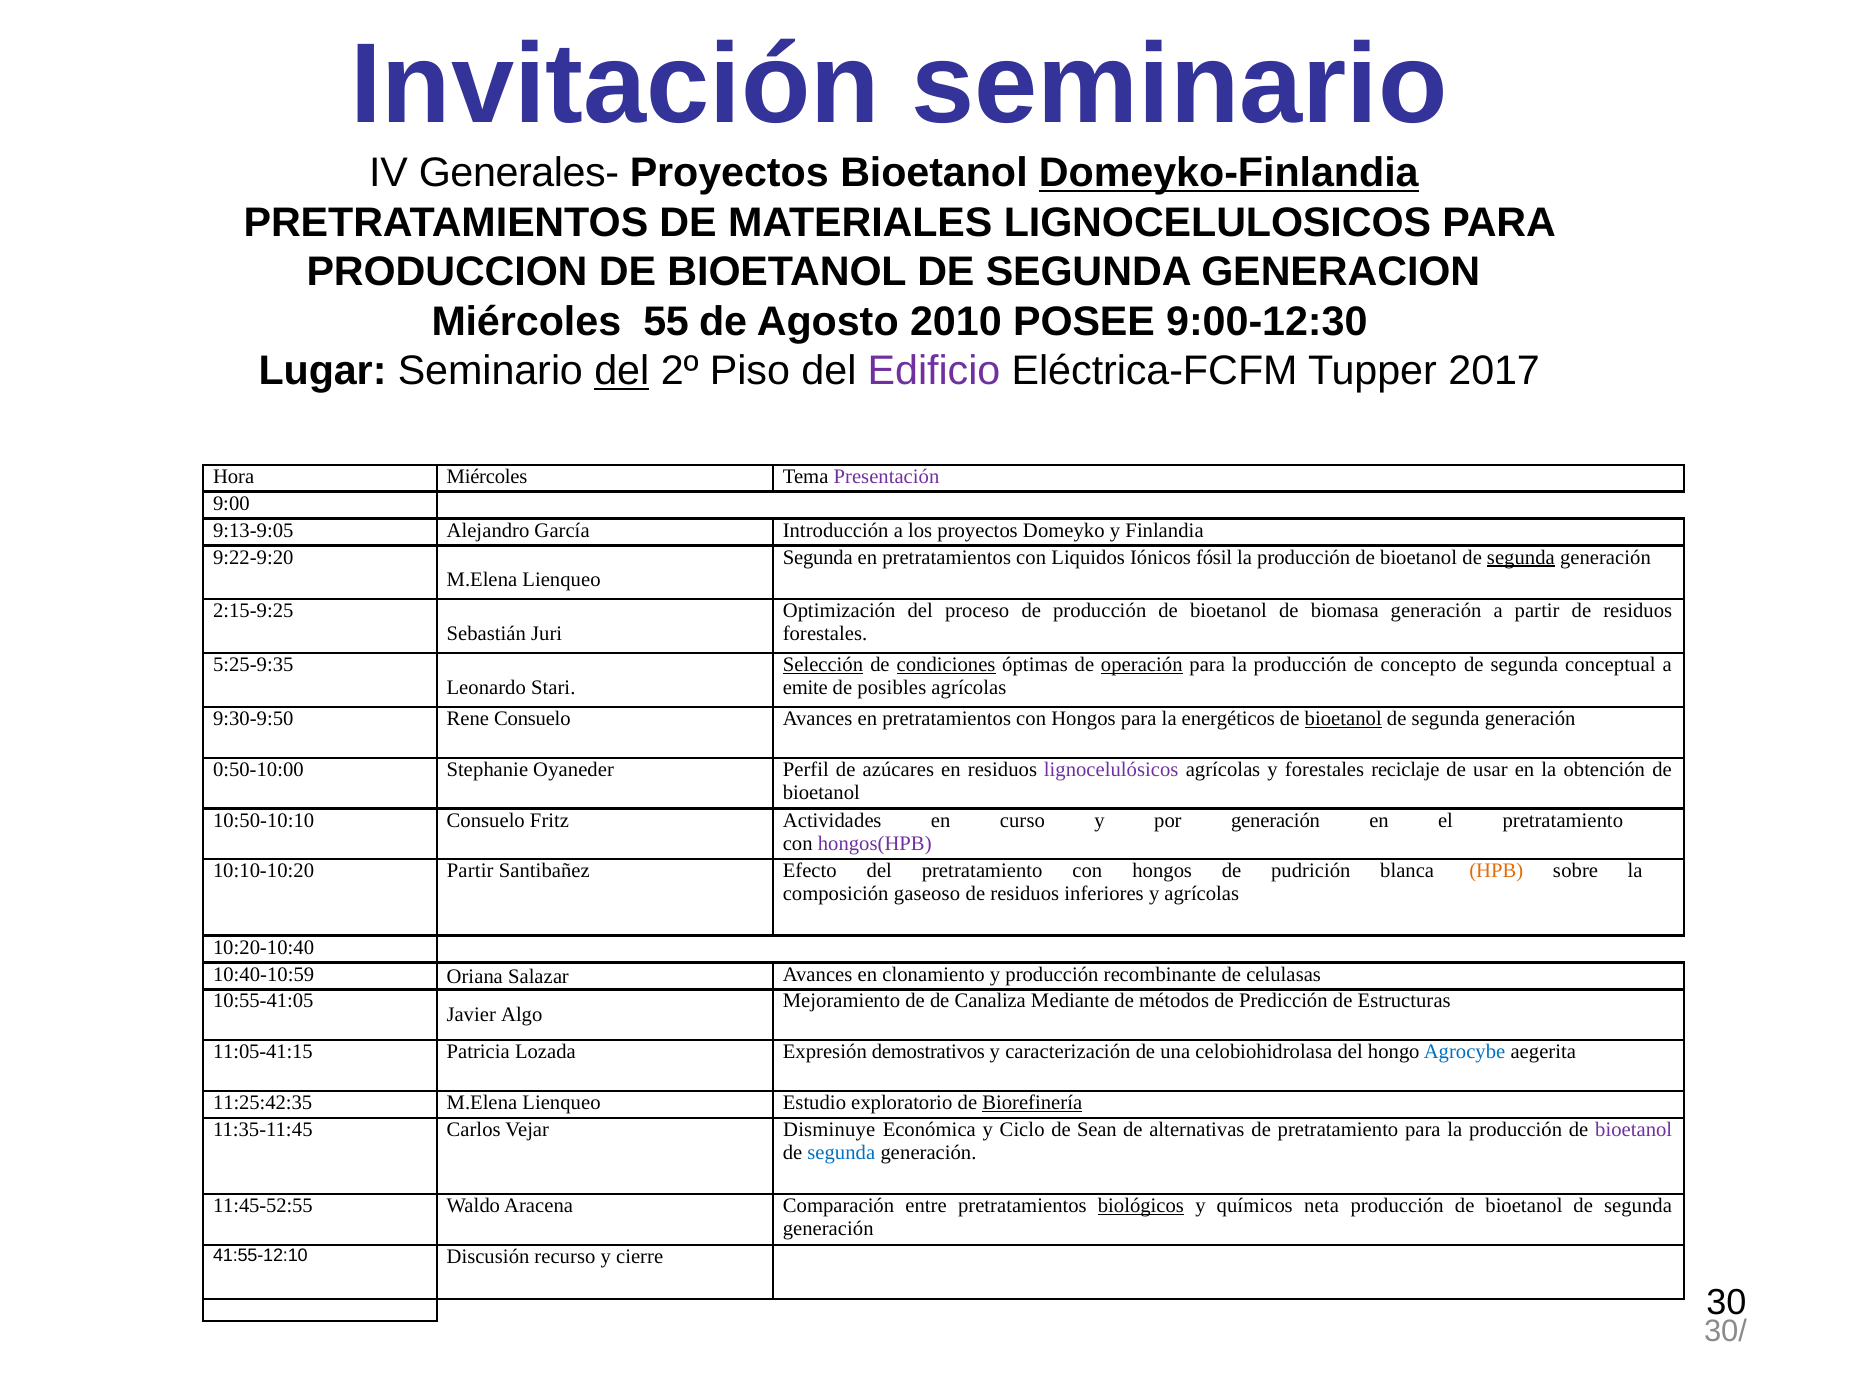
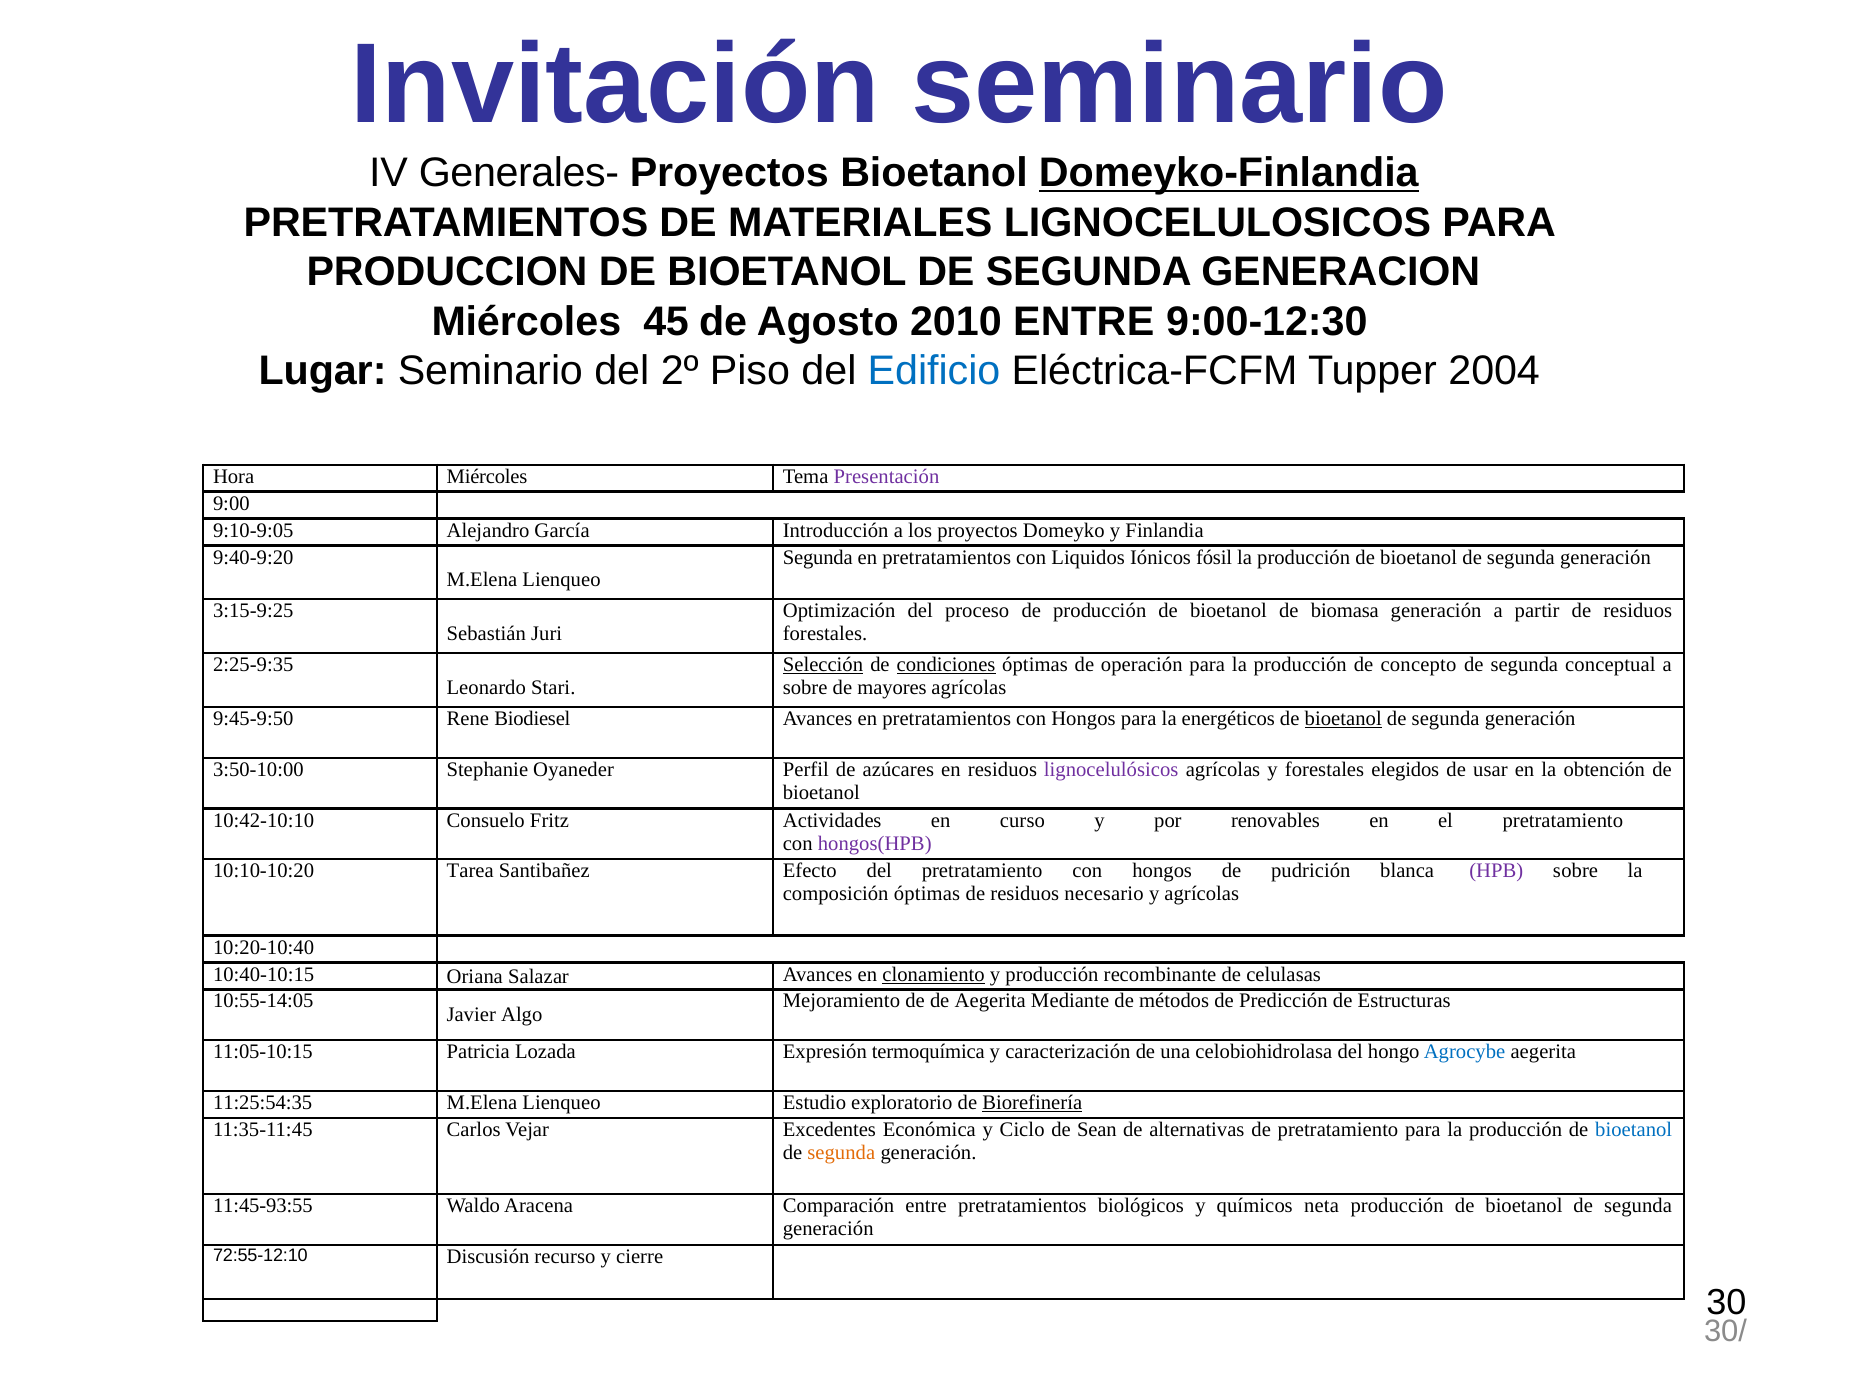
55: 55 -> 45
2010 POSEE: POSEE -> ENTRE
del at (622, 371) underline: present -> none
Edificio colour: purple -> blue
2017: 2017 -> 2004
9:13-9:05: 9:13-9:05 -> 9:10-9:05
9:22-9:20: 9:22-9:20 -> 9:40-9:20
segunda at (1521, 557) underline: present -> none
2:15-9:25: 2:15-9:25 -> 3:15-9:25
5:25-9:35: 5:25-9:35 -> 2:25-9:35
operación underline: present -> none
emite at (805, 688): emite -> sobre
posibles: posibles -> mayores
9:30-9:50: 9:30-9:50 -> 9:45-9:50
Rene Consuelo: Consuelo -> Biodiesel
0:50-10:00: 0:50-10:00 -> 3:50-10:00
reciclaje: reciclaje -> elegidos
10:50-10:10: 10:50-10:10 -> 10:42-10:10
por generación: generación -> renovables
10:10-10:20 Partir: Partir -> Tarea
HPB colour: orange -> purple
composición gaseoso: gaseoso -> óptimas
inferiores: inferiores -> necesario
10:40-10:59: 10:40-10:59 -> 10:40-10:15
clonamiento underline: none -> present
10:55-41:05: 10:55-41:05 -> 10:55-14:05
de Canaliza: Canaliza -> Aegerita
11:05-41:15: 11:05-41:15 -> 11:05-10:15
demostrativos: demostrativos -> termoquímica
11:25:42:35: 11:25:42:35 -> 11:25:54:35
Disminuye: Disminuye -> Excedentes
bioetanol at (1634, 1129) colour: purple -> blue
segunda at (841, 1152) colour: blue -> orange
11:45-52:55: 11:45-52:55 -> 11:45-93:55
biológicos underline: present -> none
41:55-12:10: 41:55-12:10 -> 72:55-12:10
